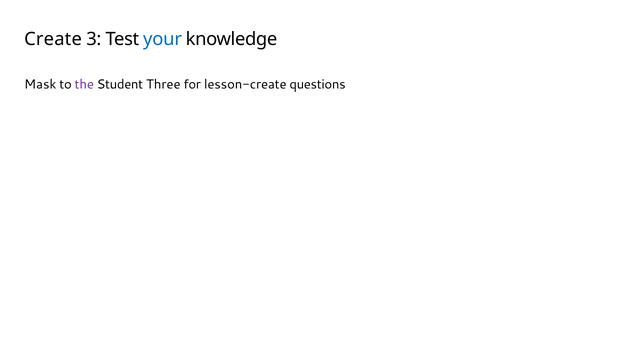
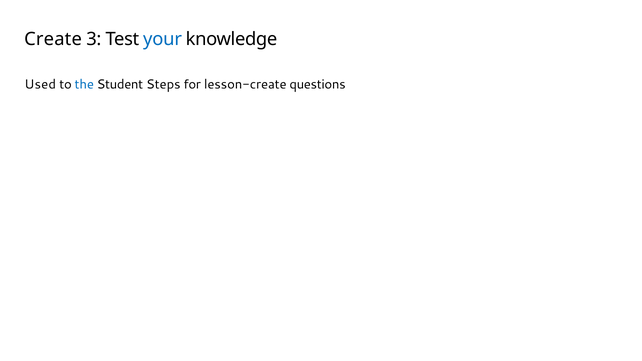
Mask: Mask -> Used
the colour: purple -> blue
Three: Three -> Steps
